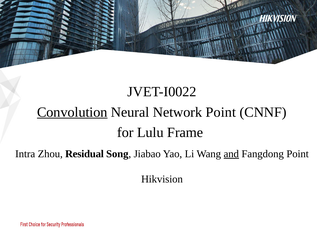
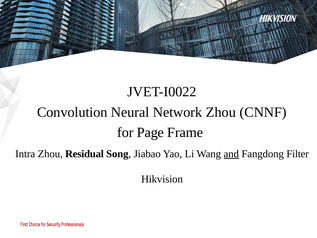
Convolution underline: present -> none
Network Point: Point -> Zhou
Lulu: Lulu -> Page
Fangdong Point: Point -> Filter
